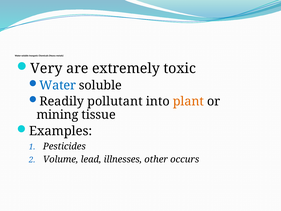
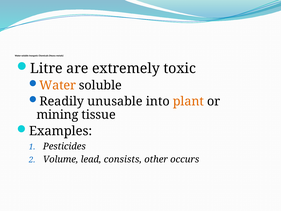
Very: Very -> Litre
Water colour: blue -> orange
pollutant: pollutant -> unusable
illnesses: illnesses -> consists
